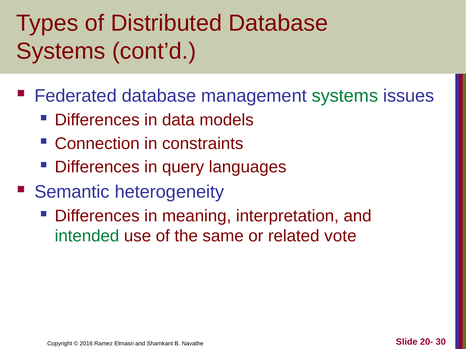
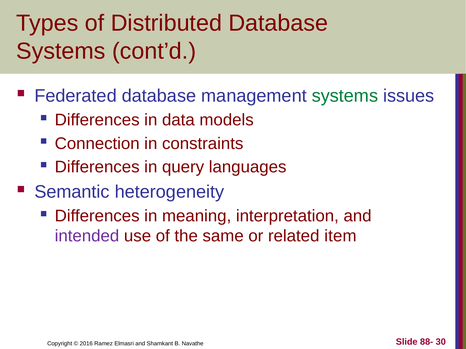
intended colour: green -> purple
vote: vote -> item
20-: 20- -> 88-
